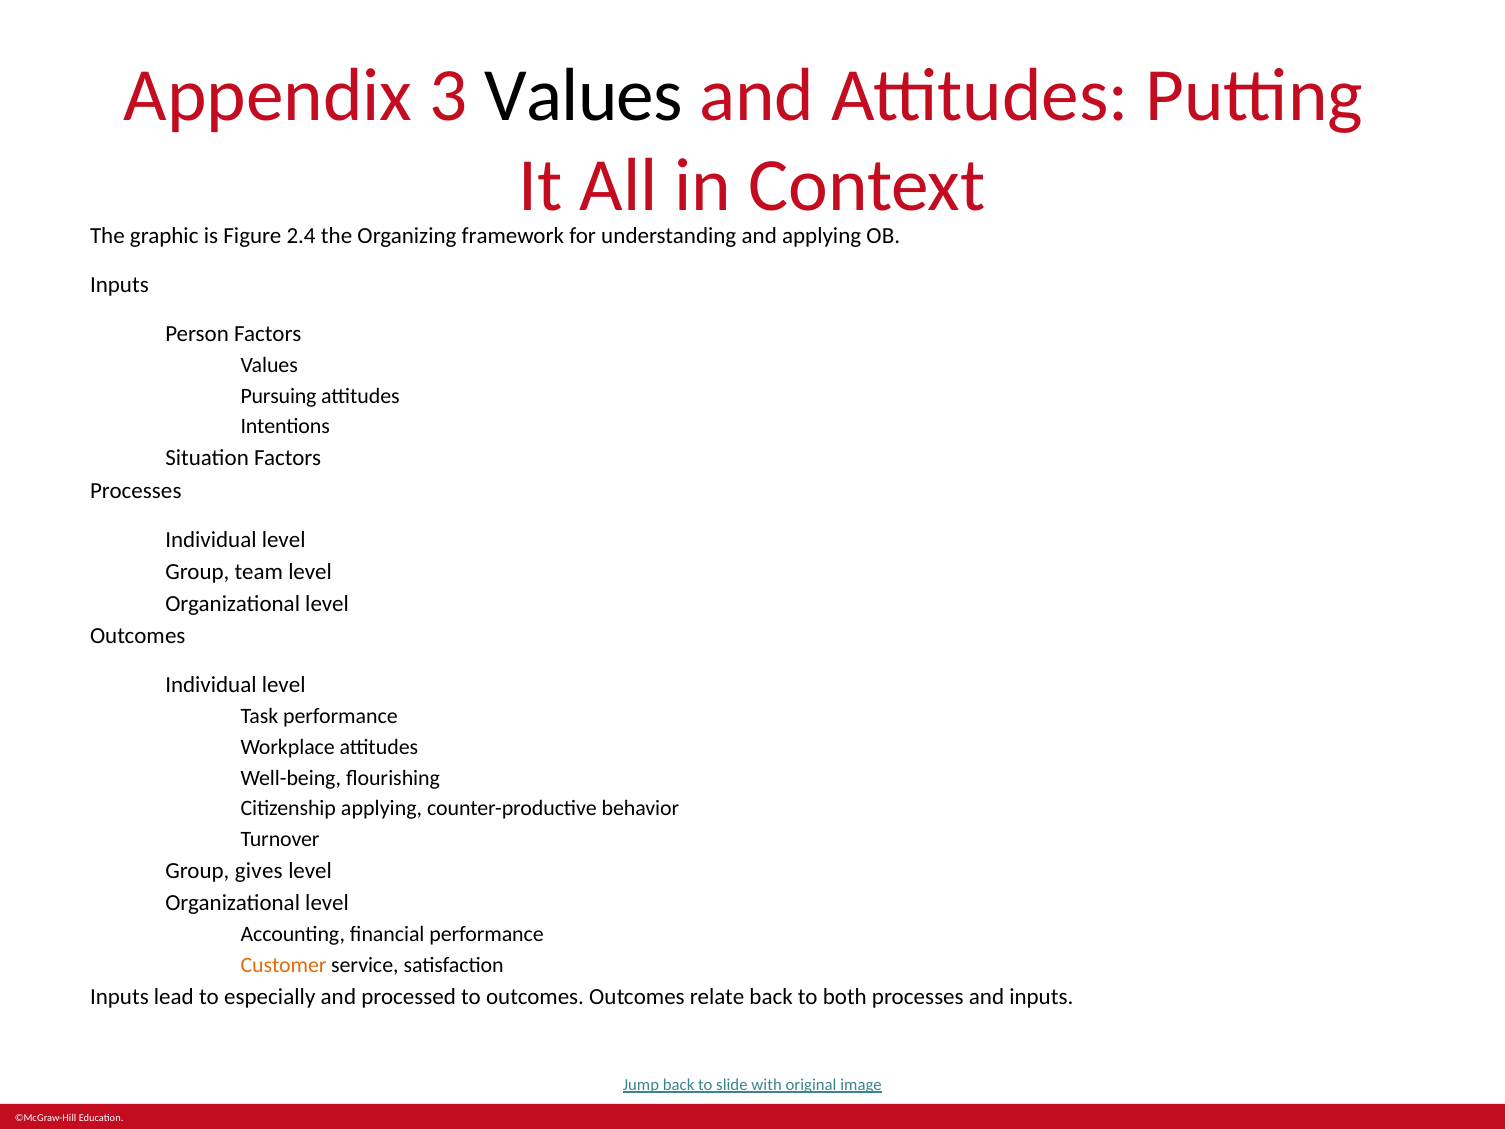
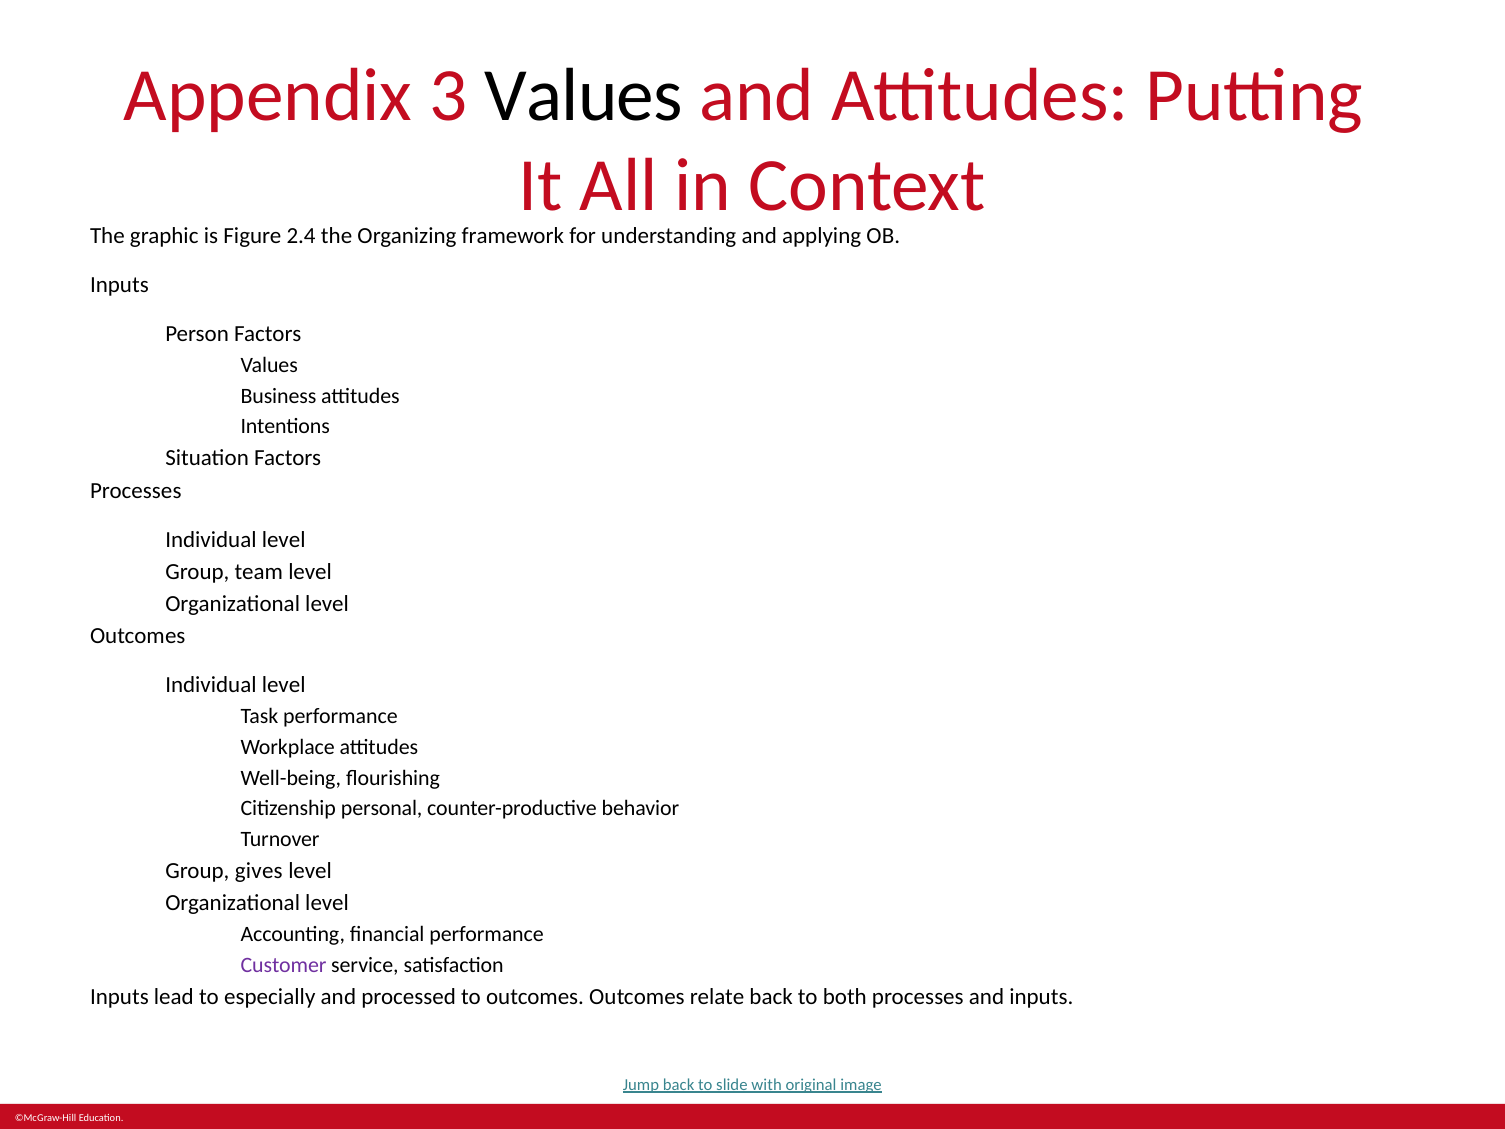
Pursuing: Pursuing -> Business
Citizenship applying: applying -> personal
Customer colour: orange -> purple
